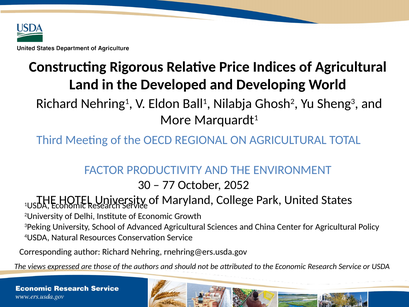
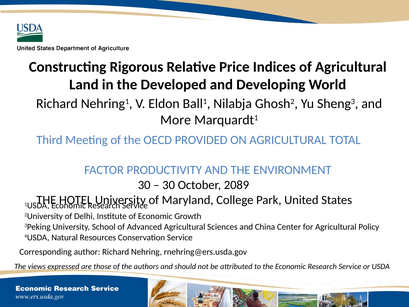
REGIONAL: REGIONAL -> PROVIDED
77 at (169, 185): 77 -> 30
2052: 2052 -> 2089
